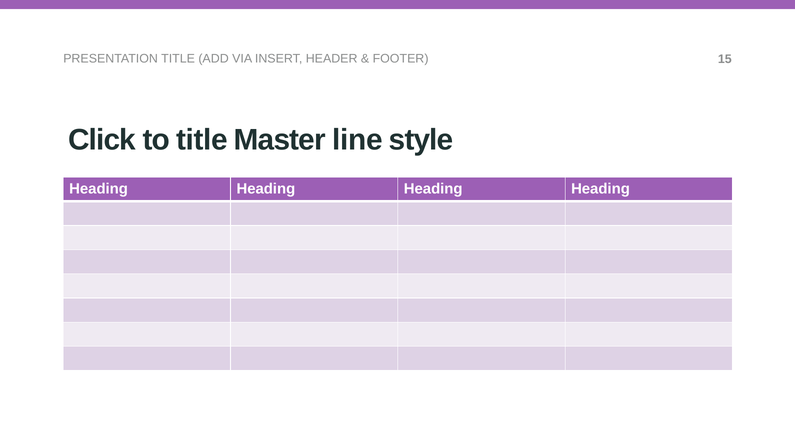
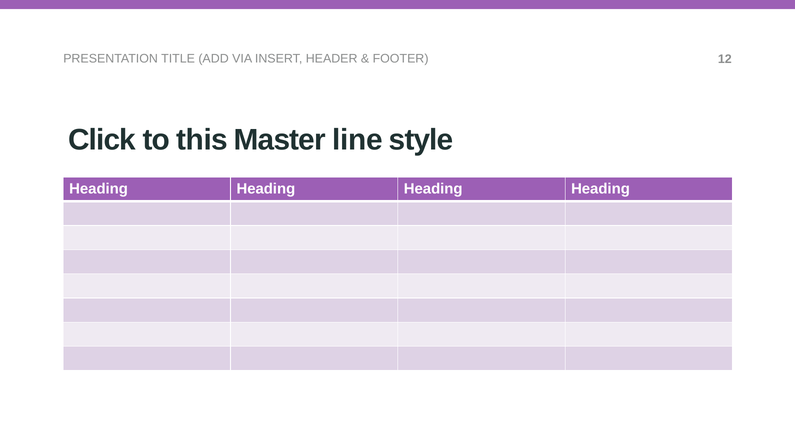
15: 15 -> 12
to title: title -> this
